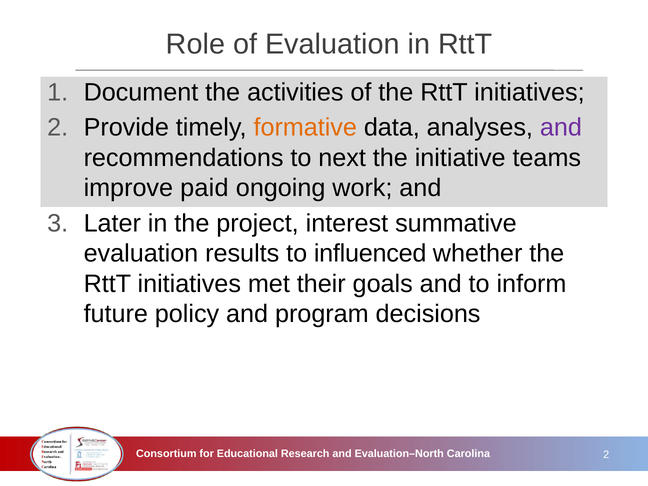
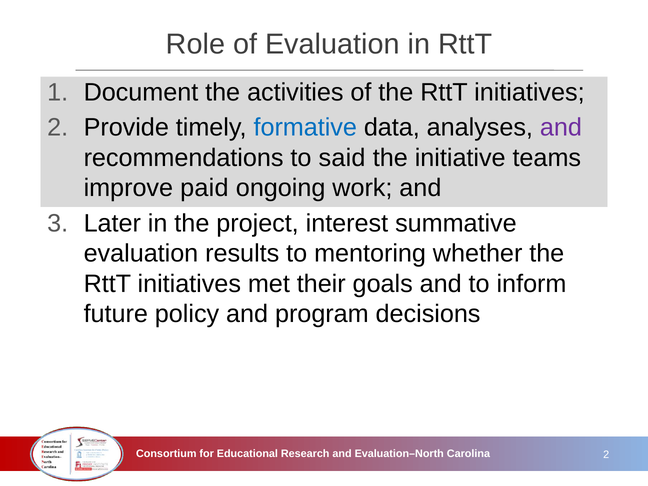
formative colour: orange -> blue
next: next -> said
influenced: influenced -> mentoring
